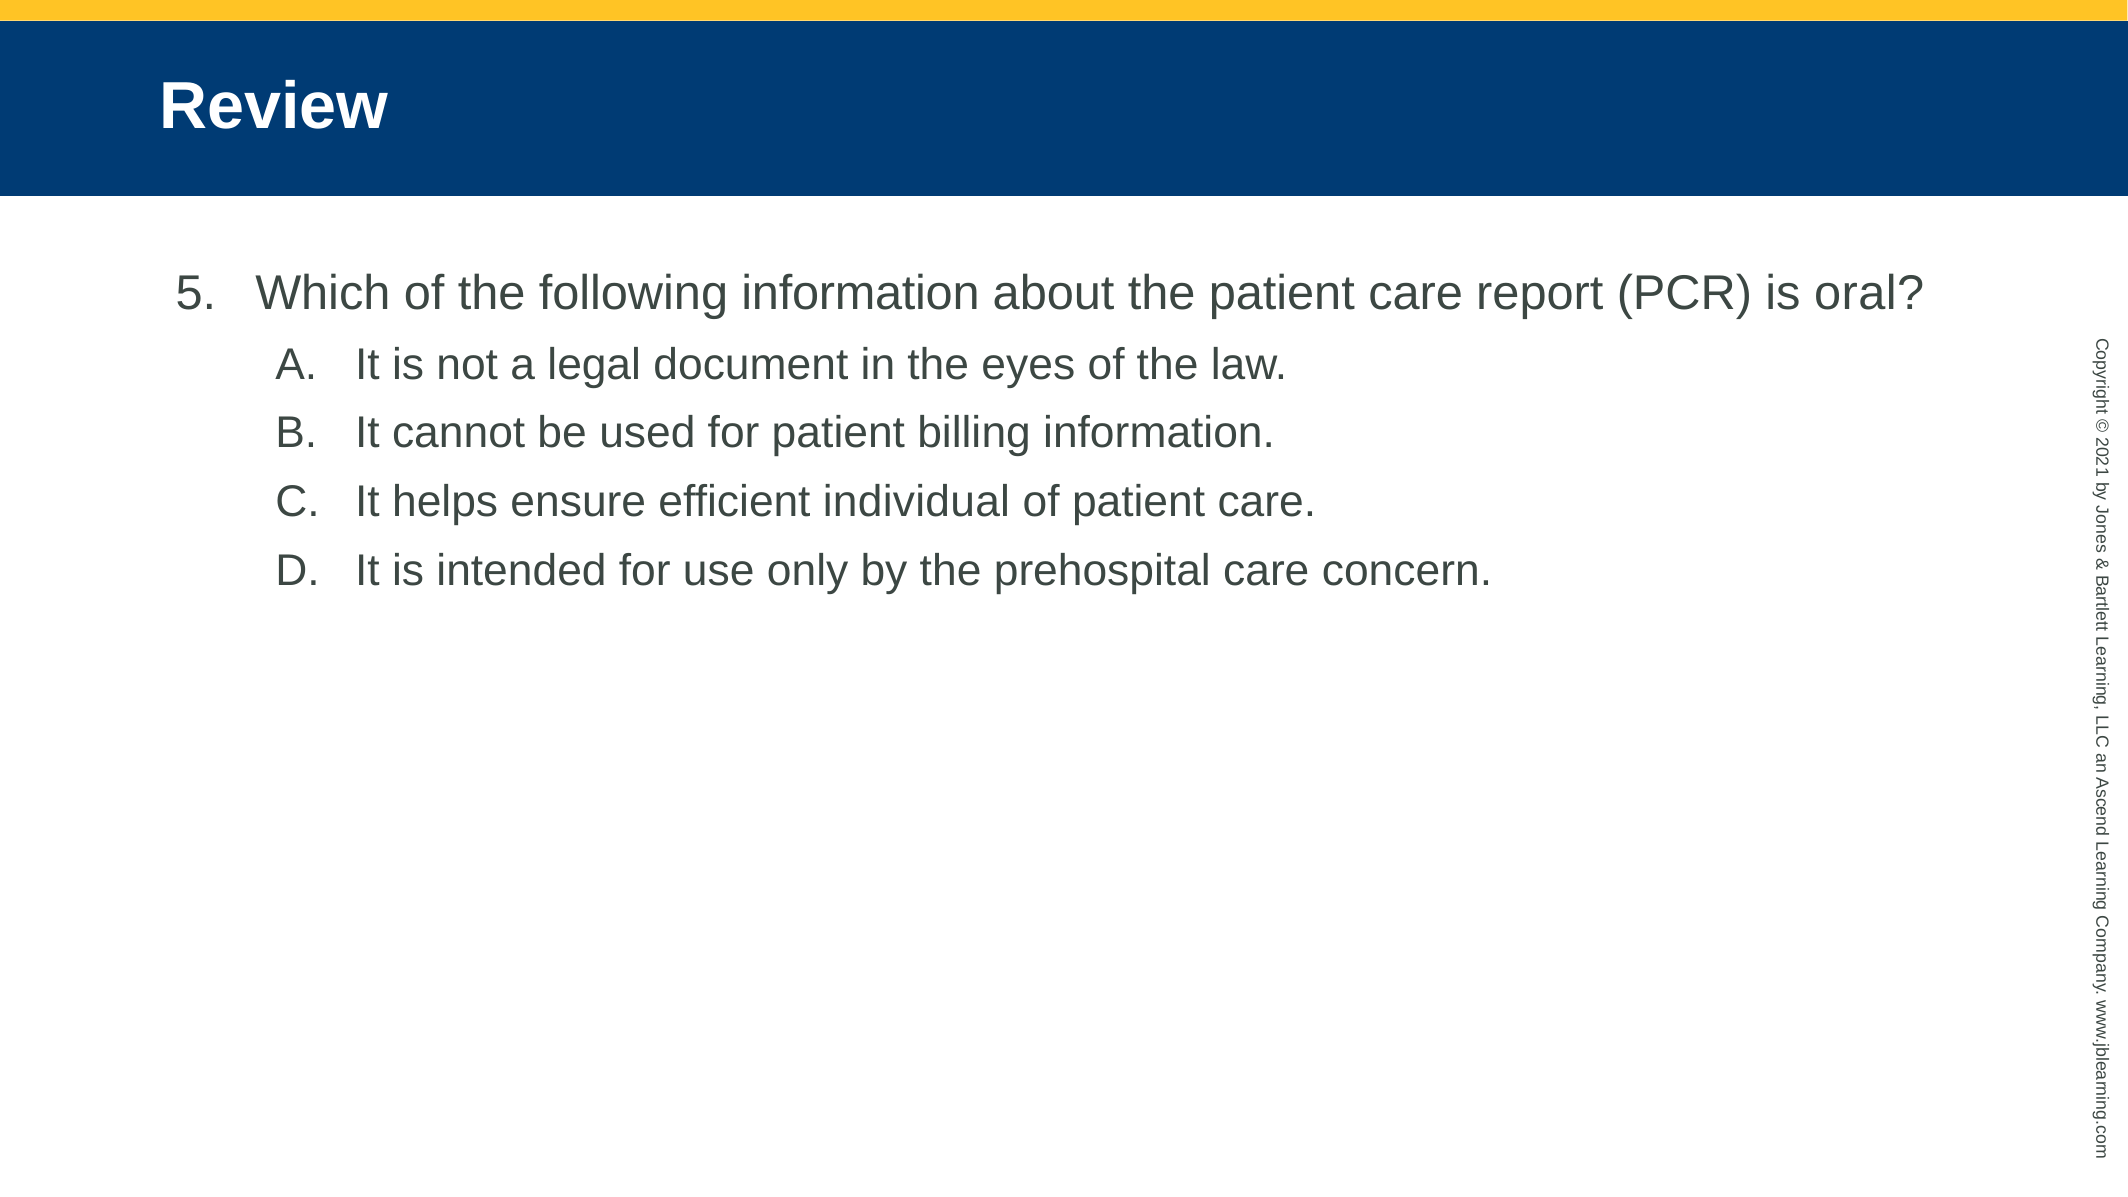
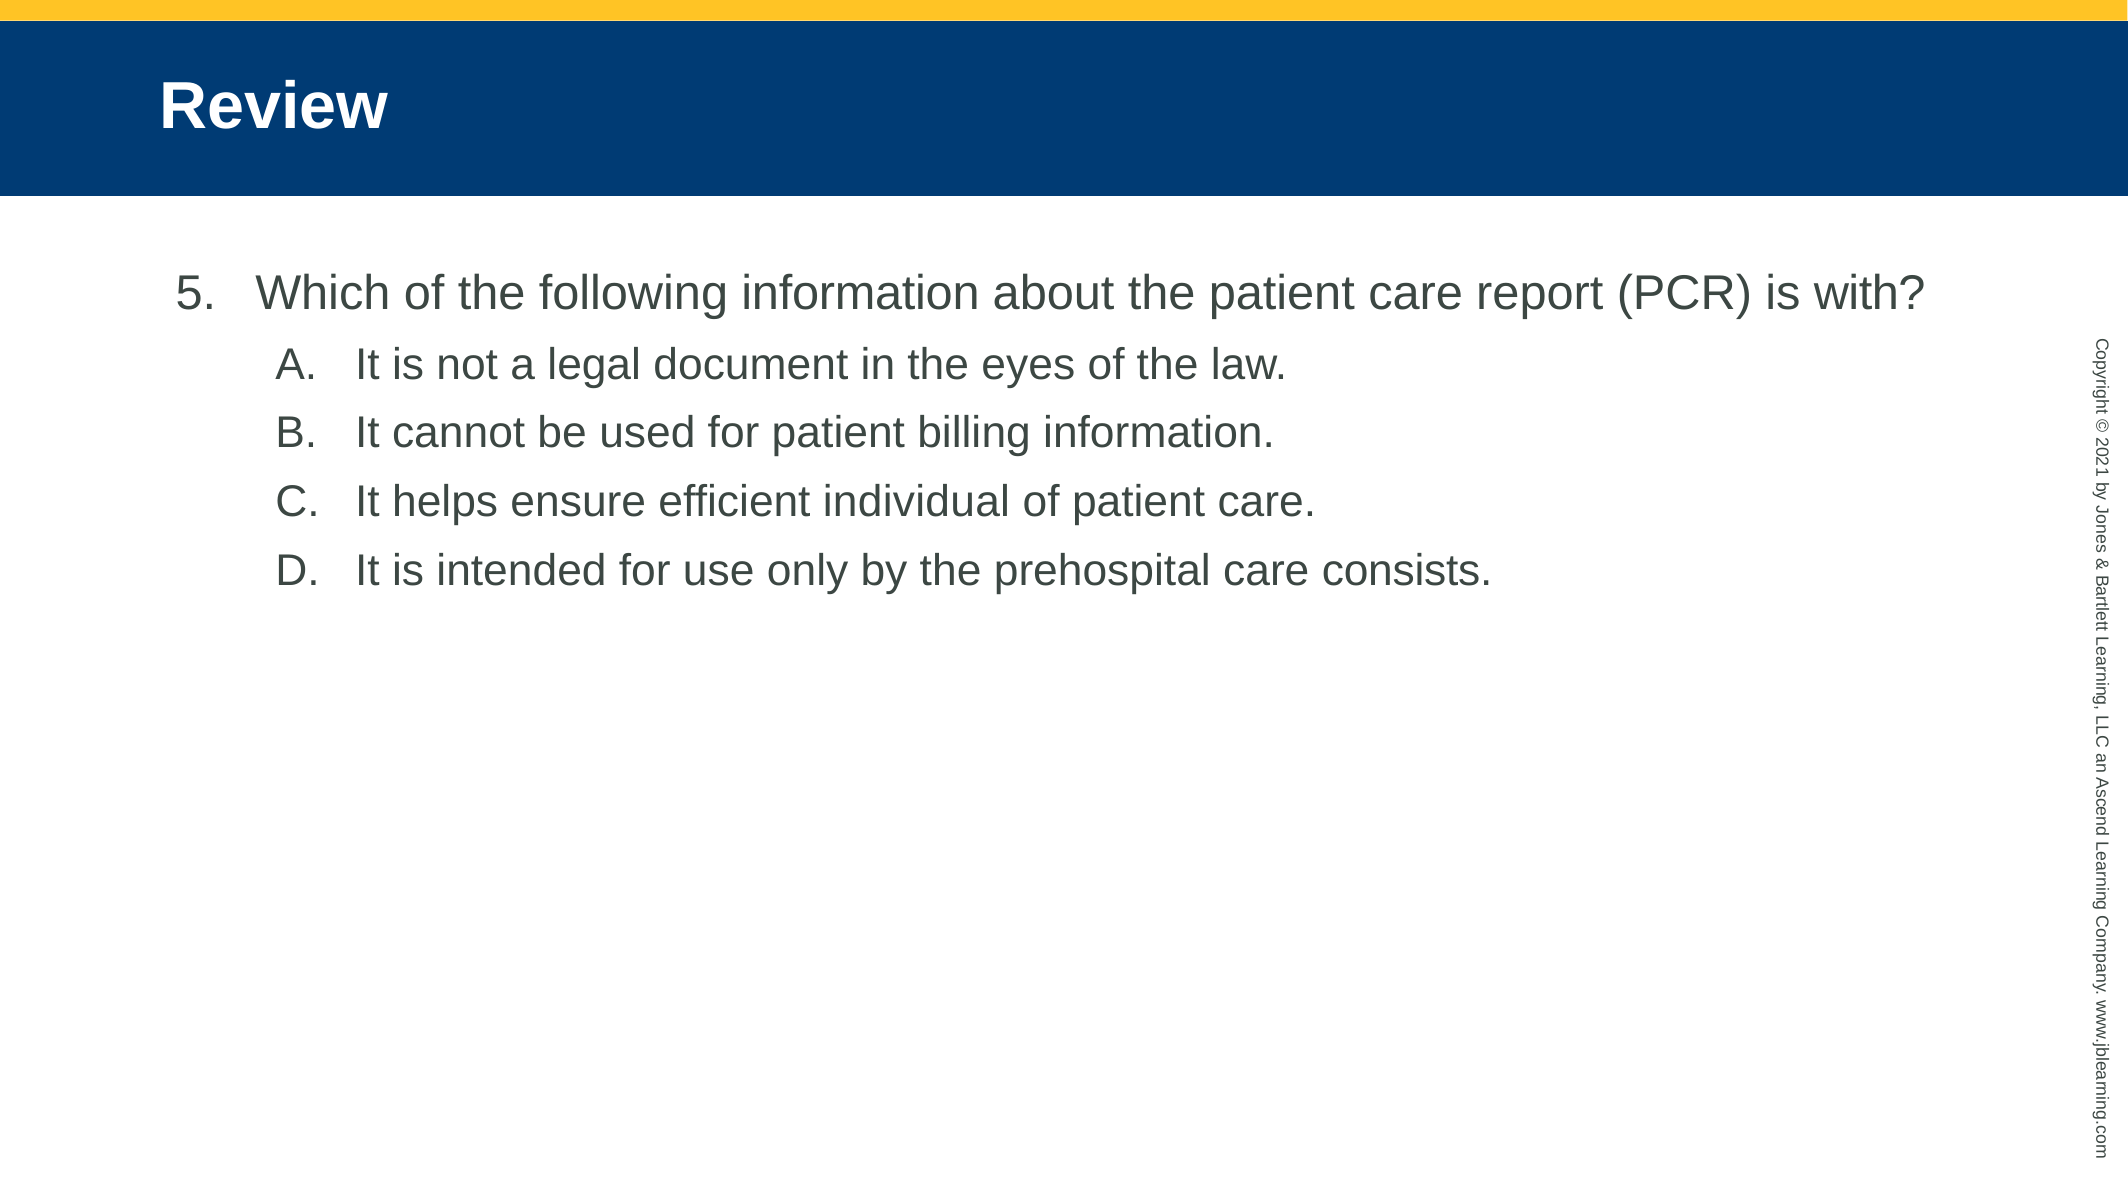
oral: oral -> with
concern: concern -> consists
